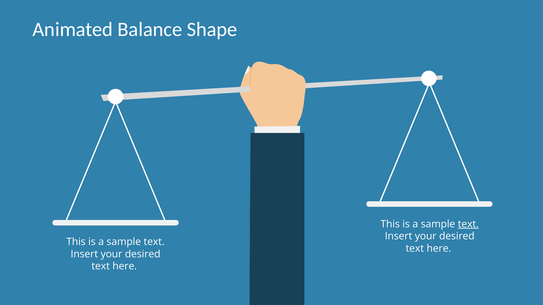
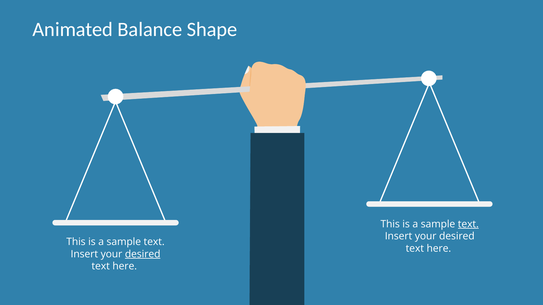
desired at (143, 254) underline: none -> present
